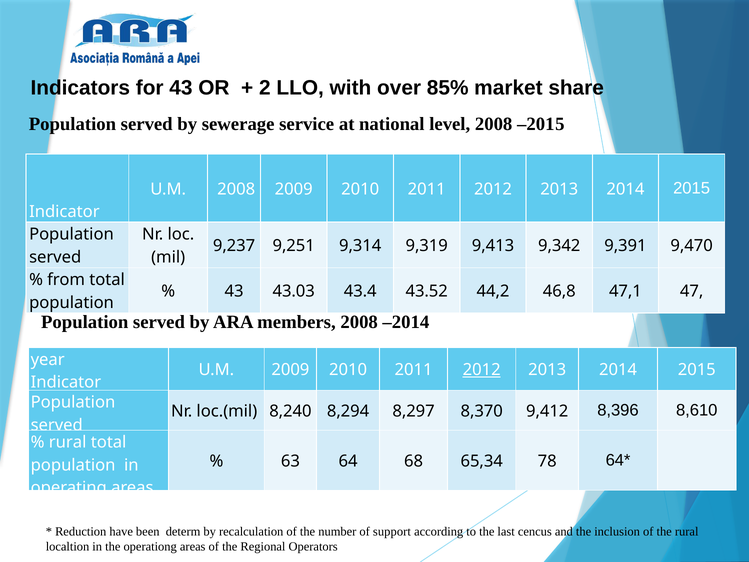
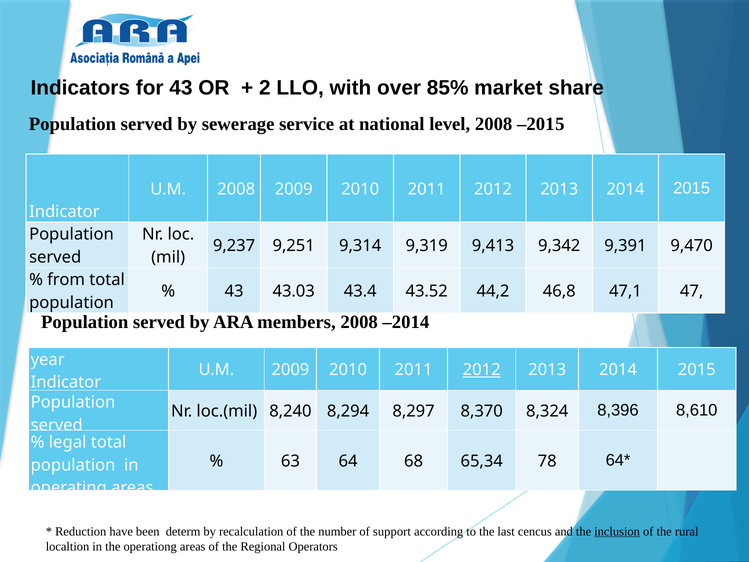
9,412: 9,412 -> 8,324
rural at (68, 442): rural -> legal
inclusion underline: none -> present
